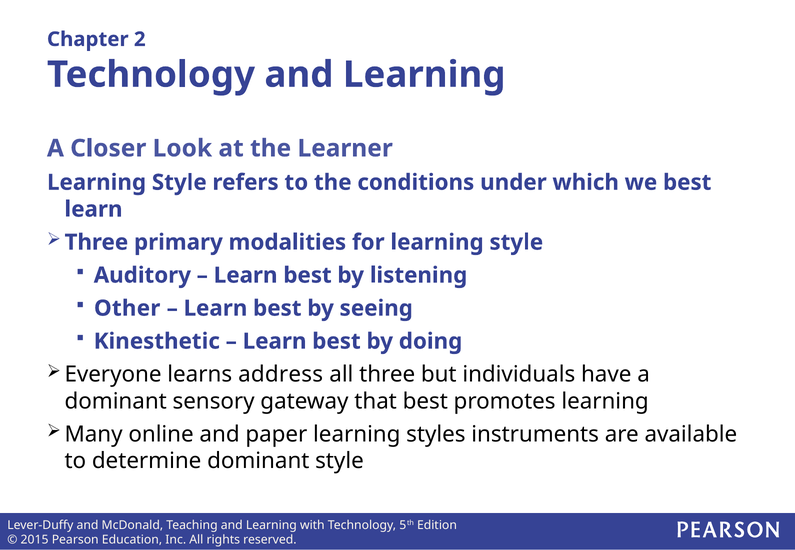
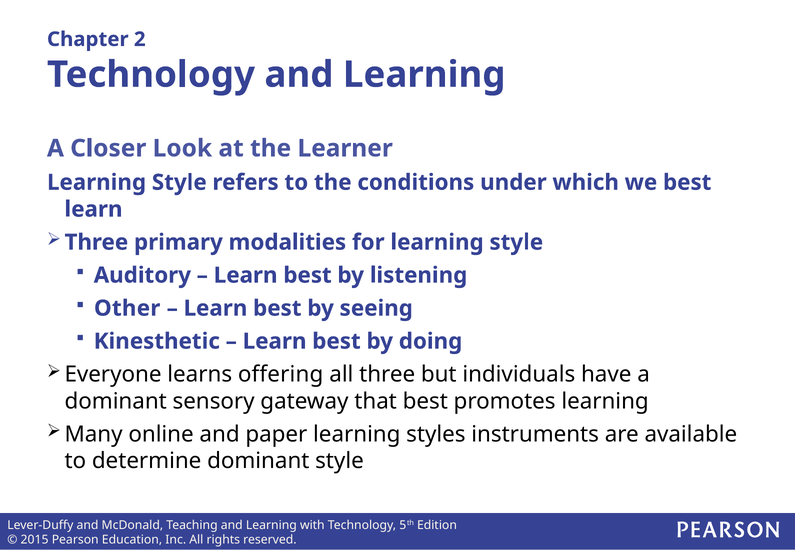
address: address -> offering
